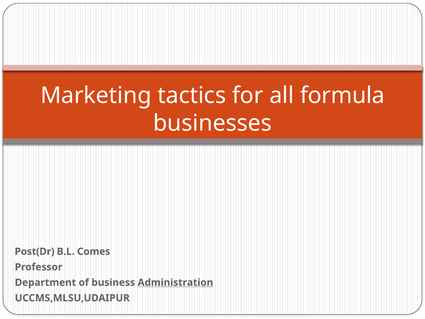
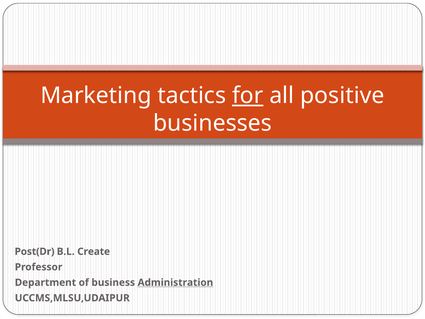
for underline: none -> present
formula: formula -> positive
Comes: Comes -> Create
